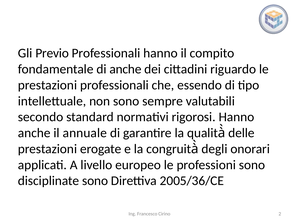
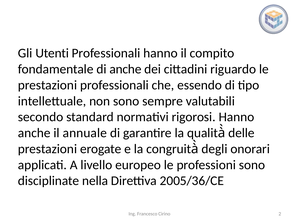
Previo: Previo -> Utenti
disciplinate sono: sono -> nella
